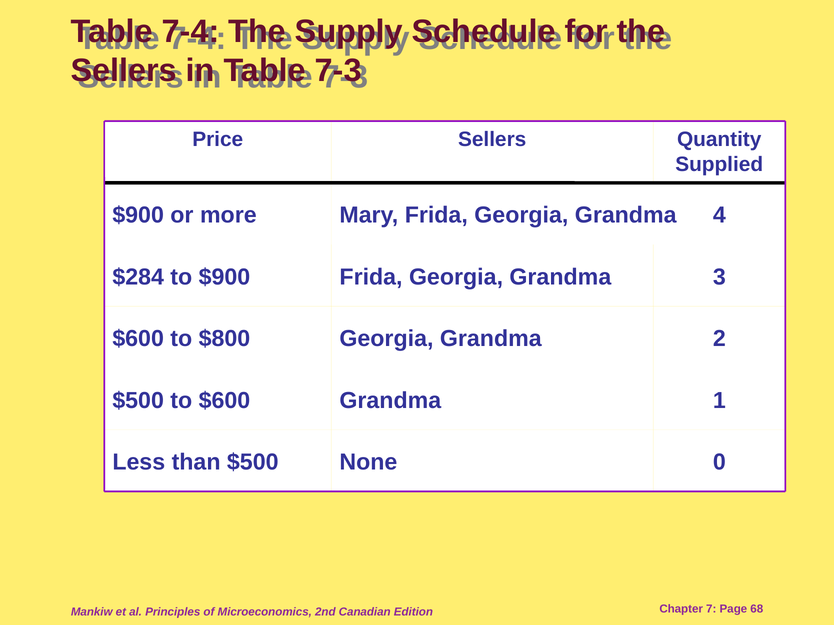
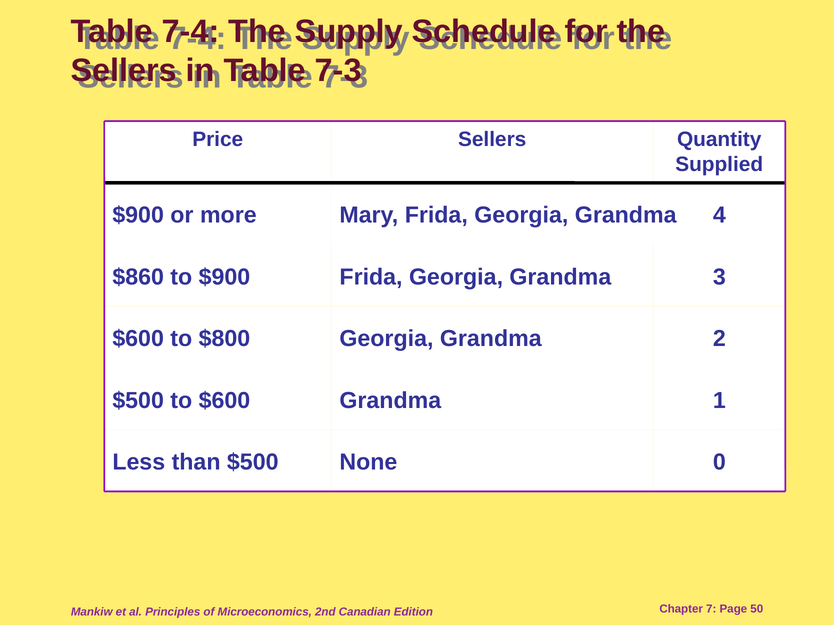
$284: $284 -> $860
68: 68 -> 50
